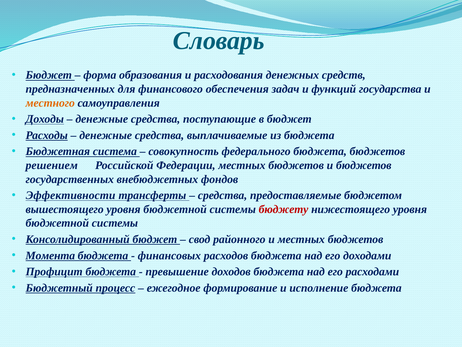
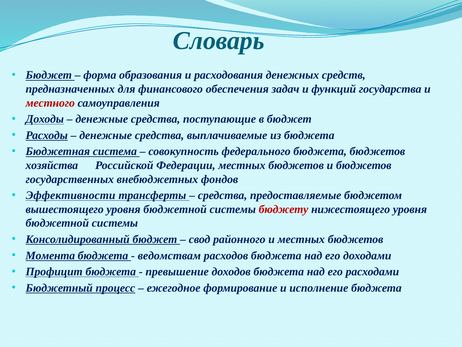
местного colour: orange -> red
решением: решением -> хозяйства
финансовых: финансовых -> ведомствам
